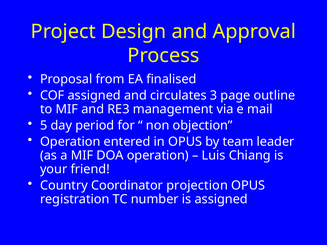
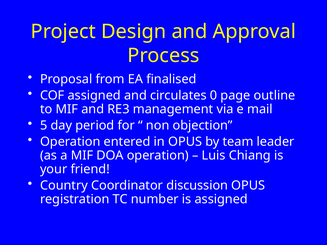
3: 3 -> 0
projection: projection -> discussion
